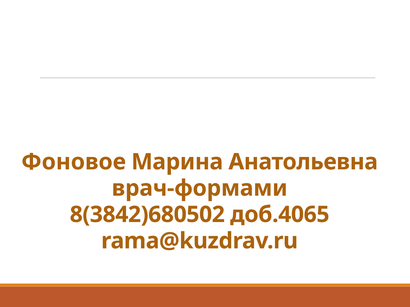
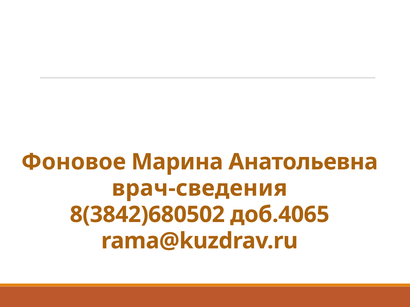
врач-формами: врач-формами -> врач-сведения
